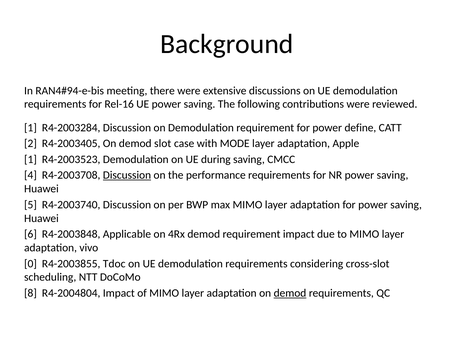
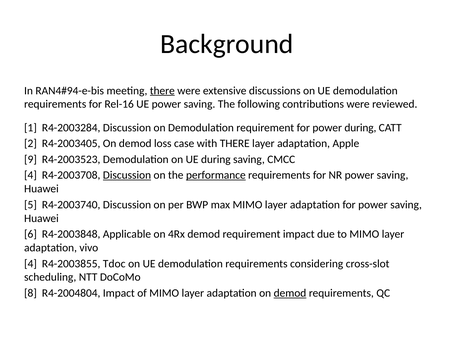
there at (162, 91) underline: none -> present
power define: define -> during
slot: slot -> loss
with MODE: MODE -> THERE
1 at (30, 160): 1 -> 9
performance underline: none -> present
0 at (30, 264): 0 -> 4
